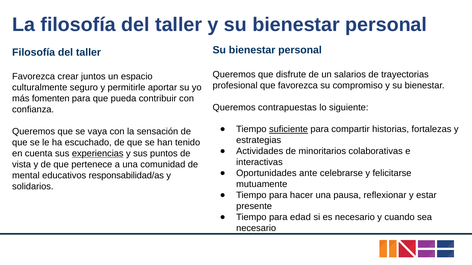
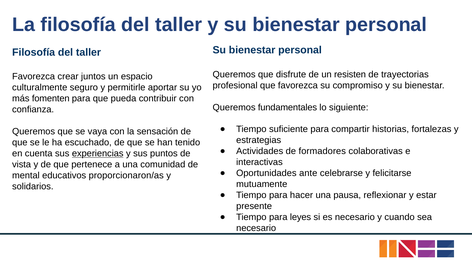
salarios: salarios -> resisten
contrapuestas: contrapuestas -> fundamentales
suficiente underline: present -> none
minoritarios: minoritarios -> formadores
responsabilidad/as: responsabilidad/as -> proporcionaron/as
edad: edad -> leyes
